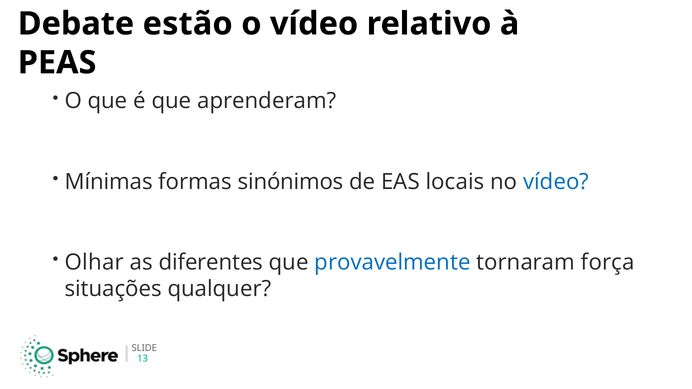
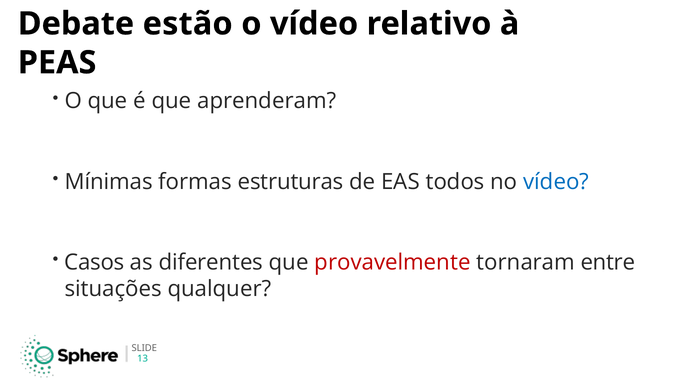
sinónimos: sinónimos -> estruturas
locais: locais -> todos
Olhar: Olhar -> Casos
provavelmente colour: blue -> red
força: força -> entre
